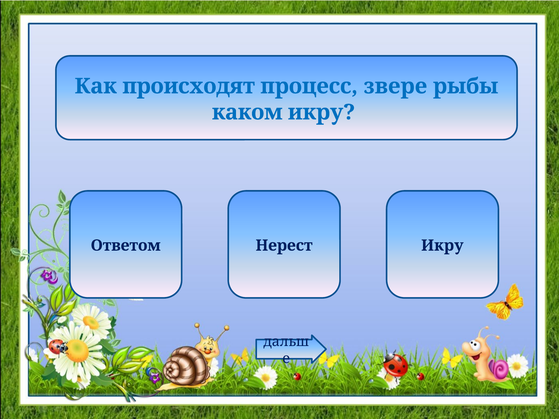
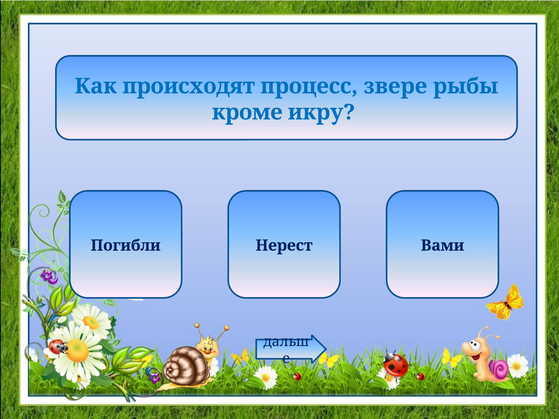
каком: каком -> кроме
Ответом: Ответом -> Погибли
Нерест Икру: Икру -> Вами
